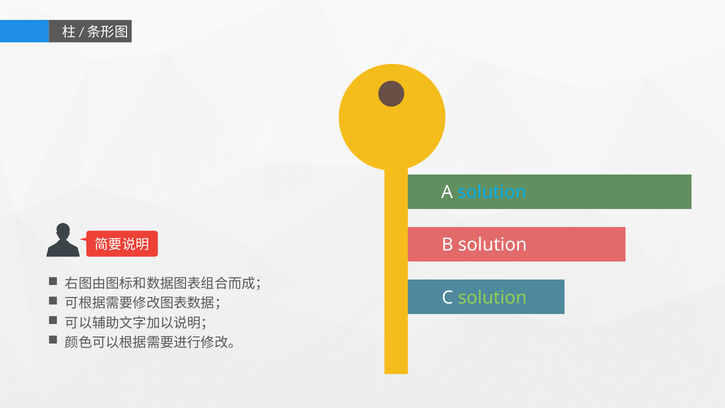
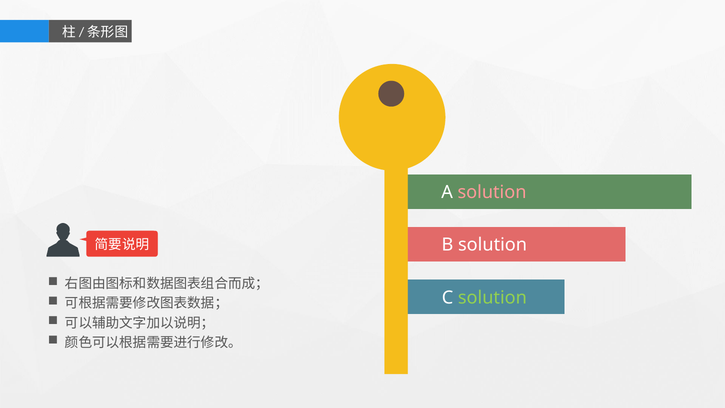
solution at (492, 192) colour: light blue -> pink
